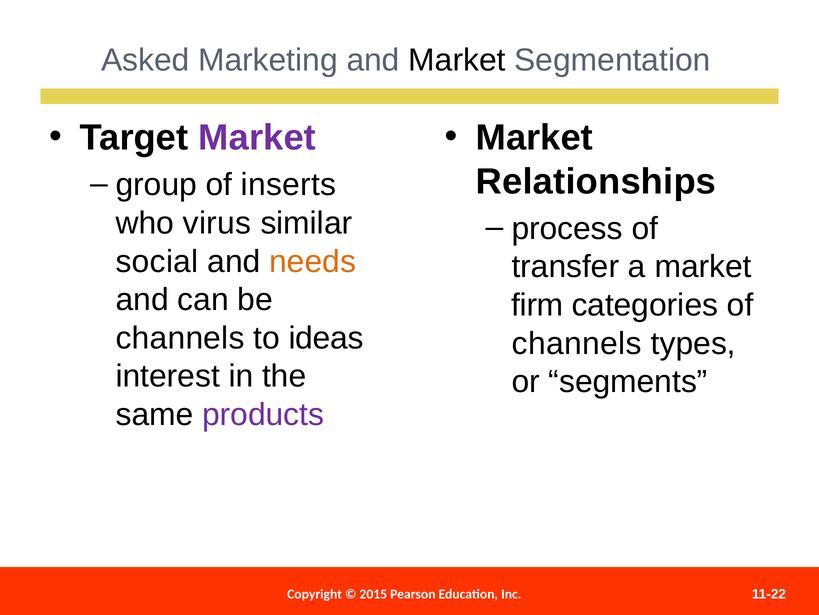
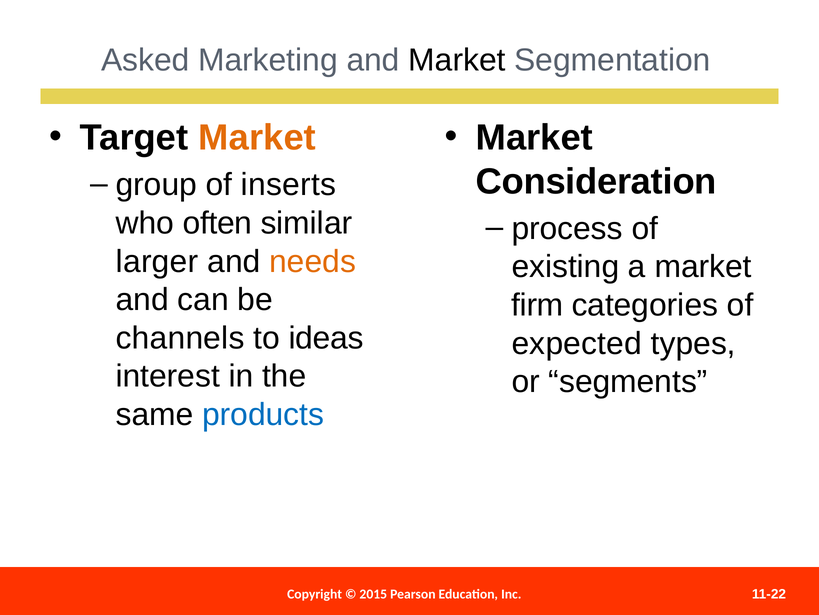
Market at (257, 138) colour: purple -> orange
Relationships: Relationships -> Consideration
virus: virus -> often
social: social -> larger
transfer: transfer -> existing
channels at (577, 343): channels -> expected
products colour: purple -> blue
